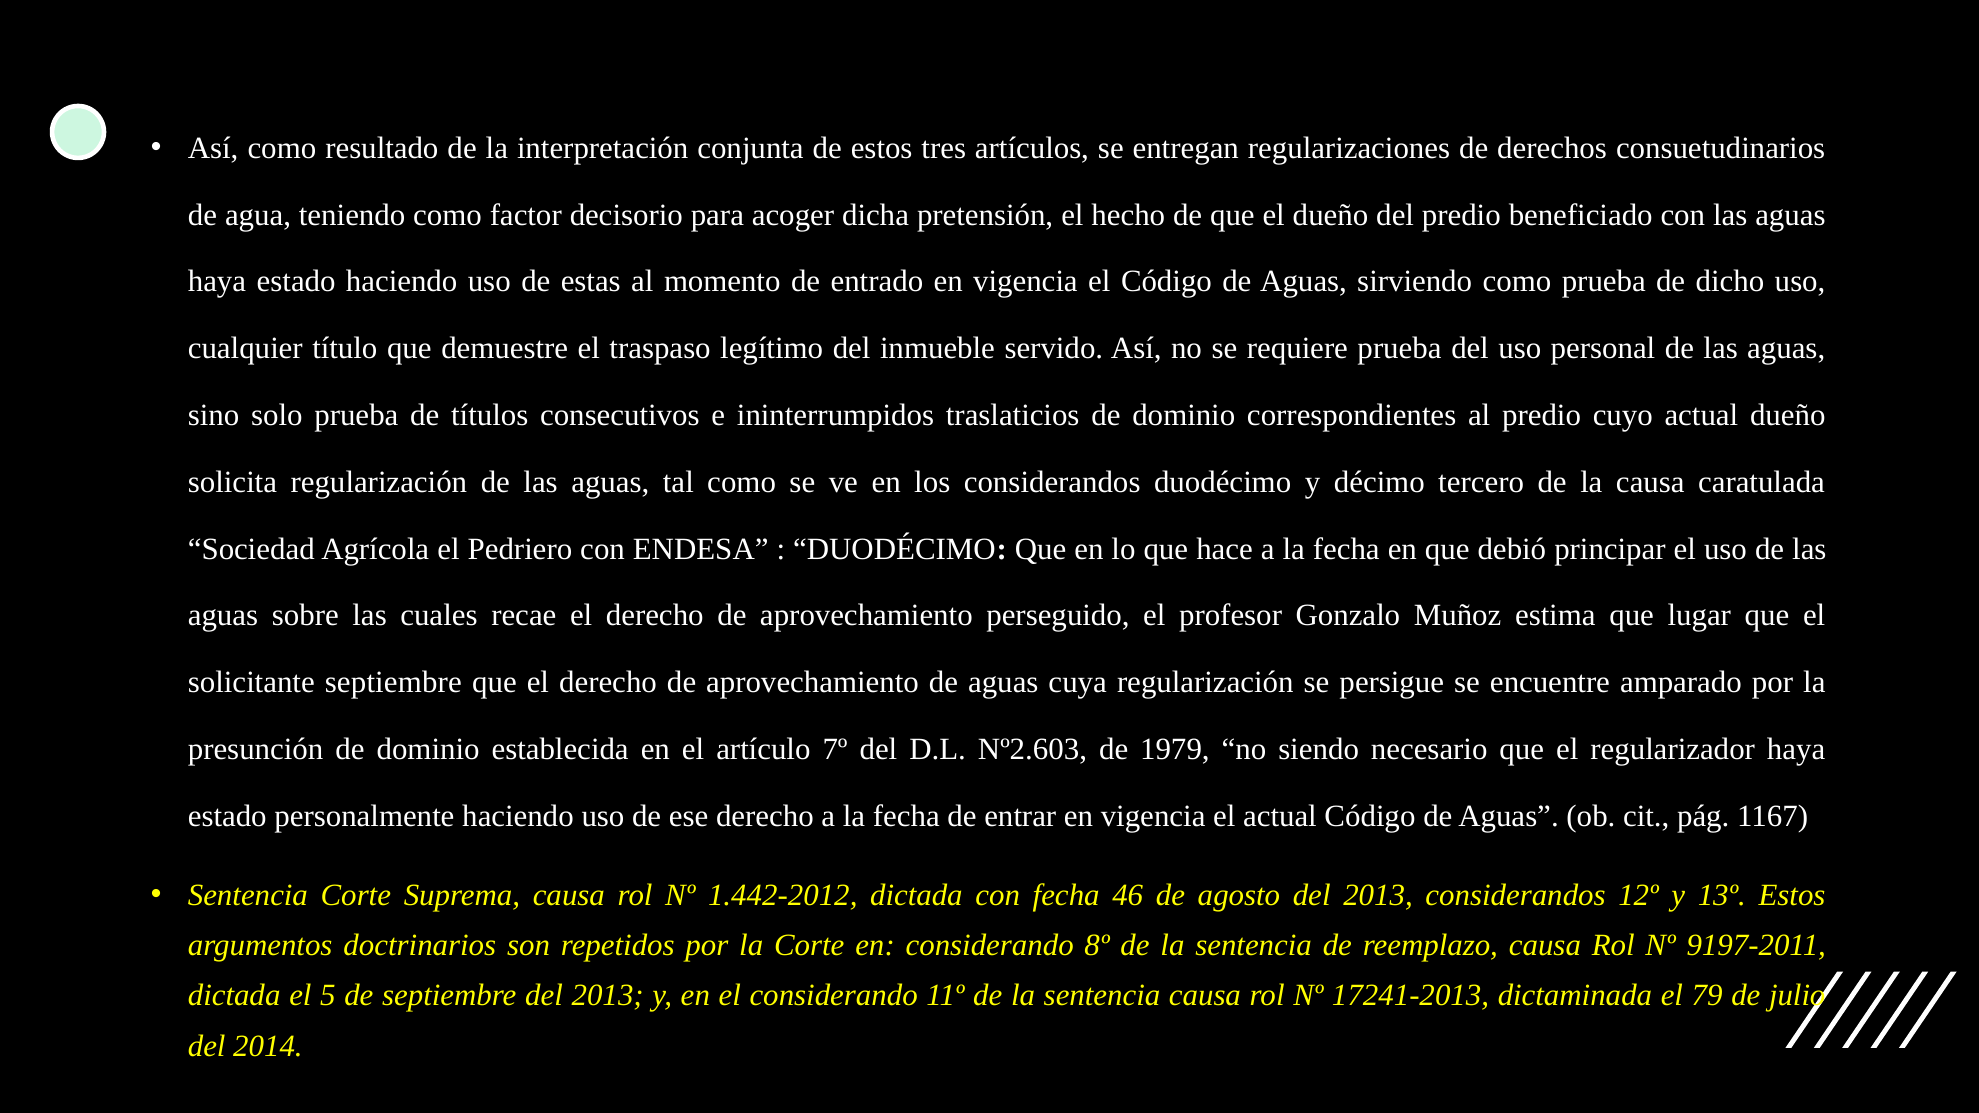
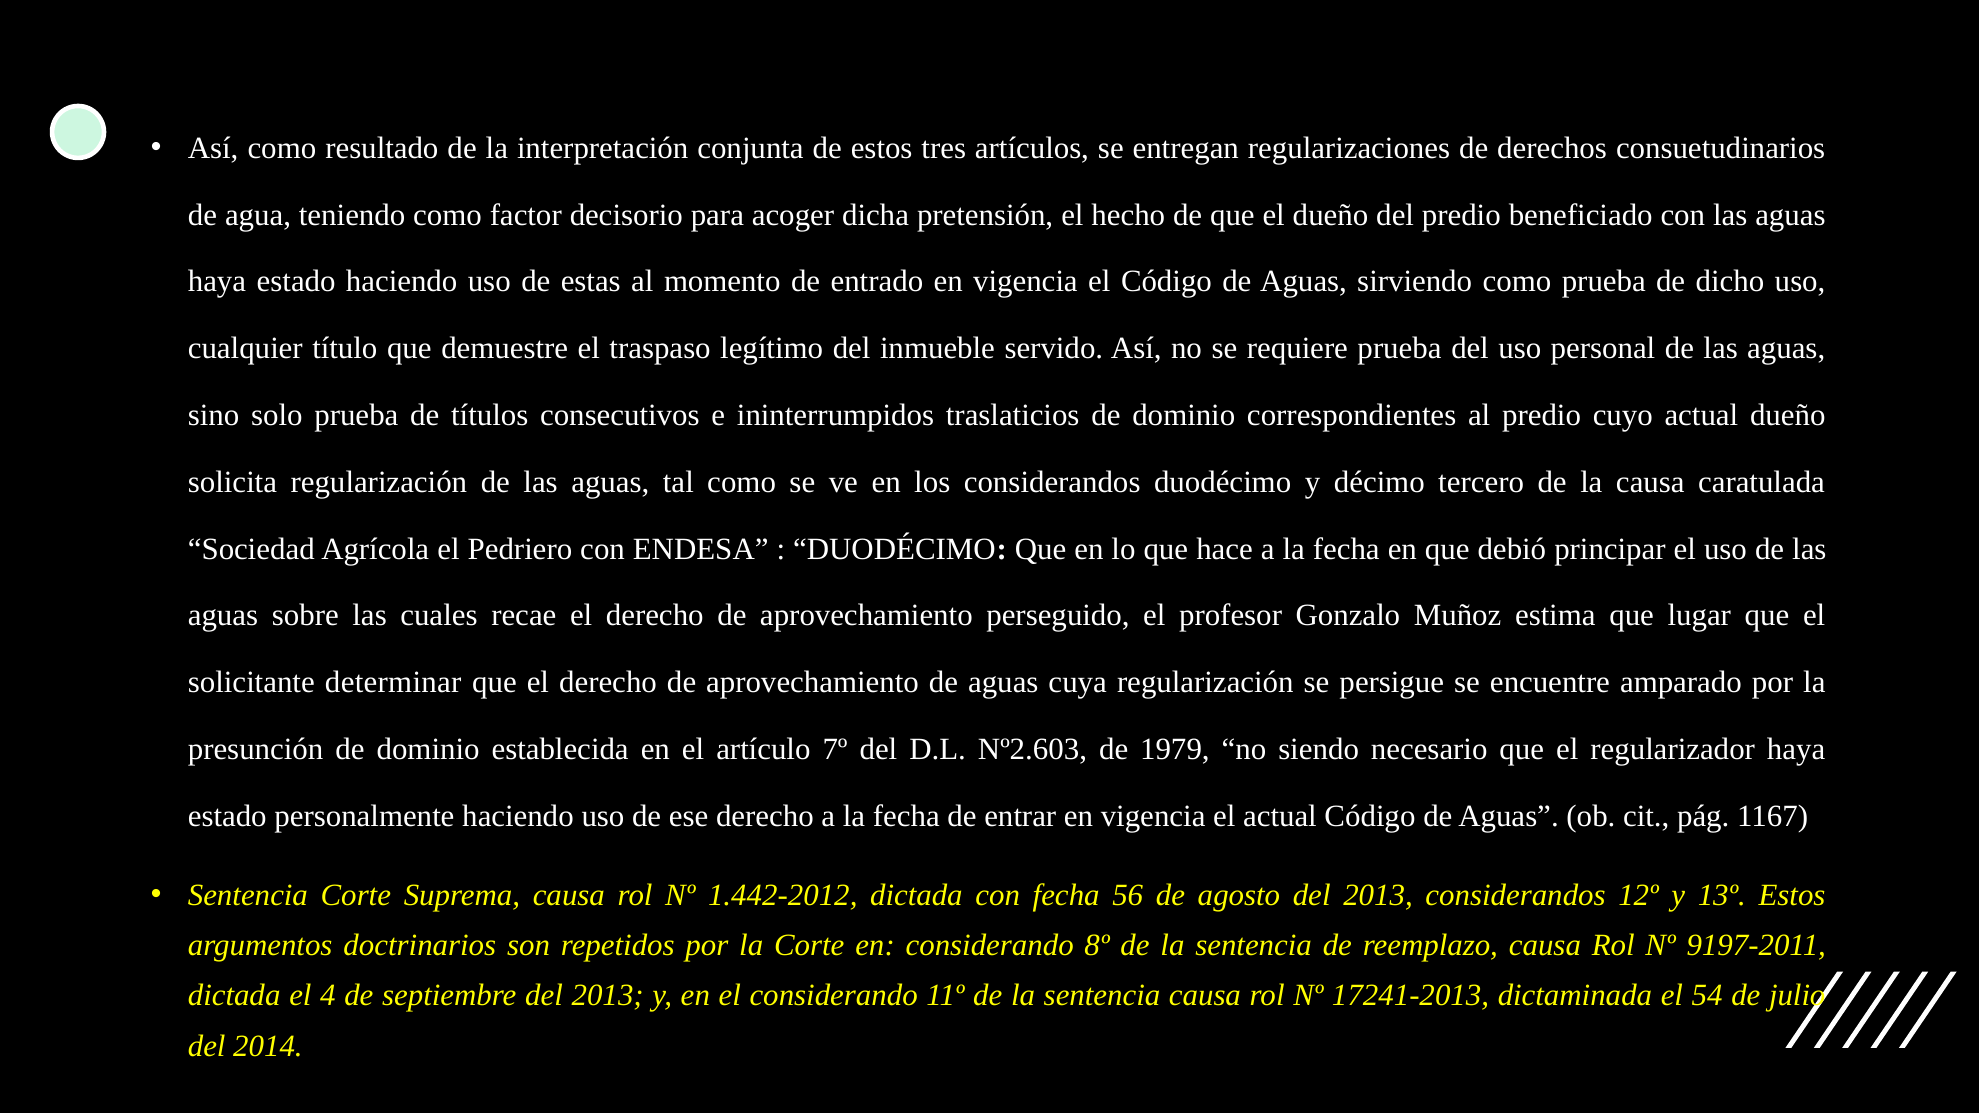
solicitante septiembre: septiembre -> determinar
46: 46 -> 56
5: 5 -> 4
79: 79 -> 54
